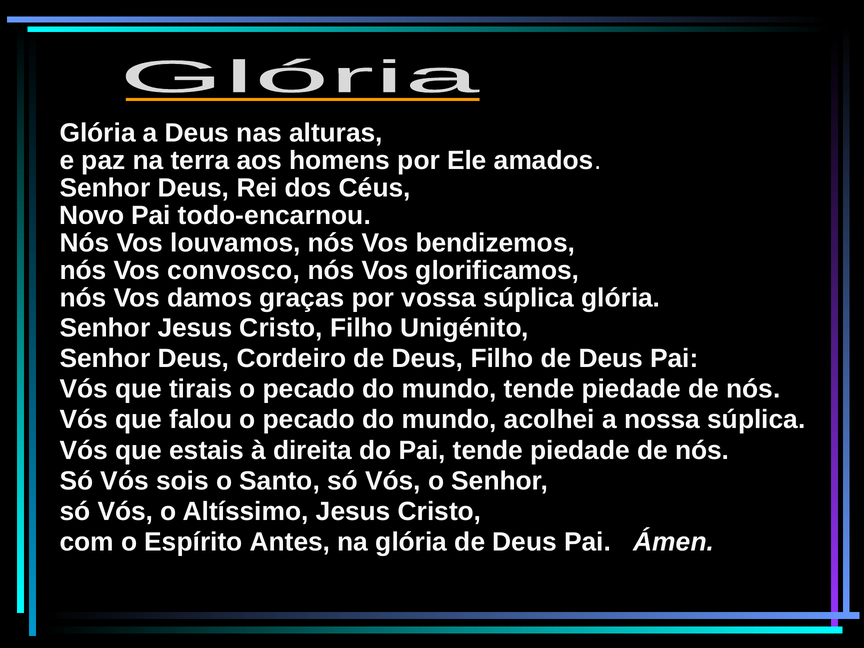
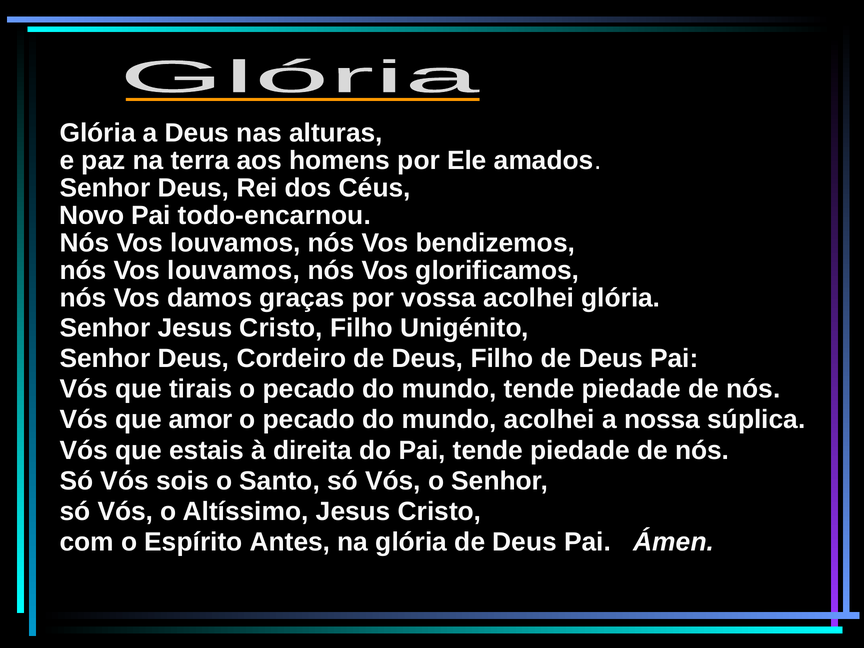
convosco at (234, 270): convosco -> louvamos
vossa súplica: súplica -> acolhei
falou: falou -> amor
